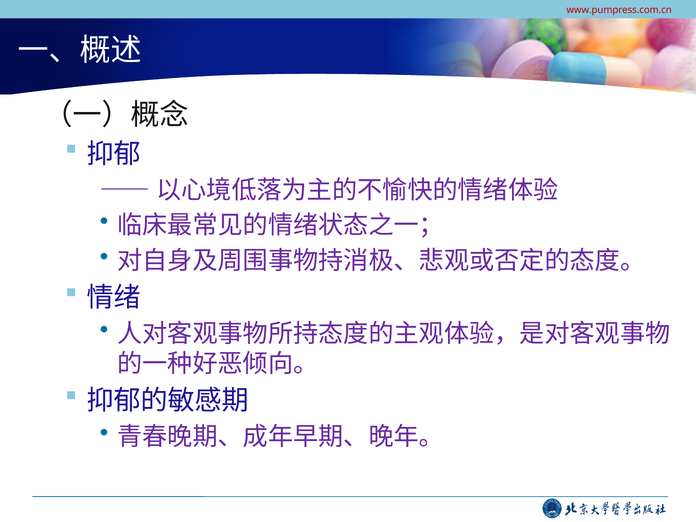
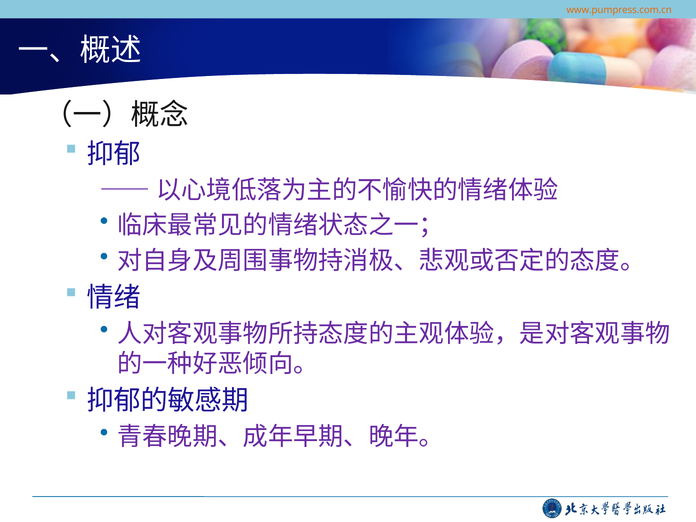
www.pumpress.com.cn colour: red -> orange
